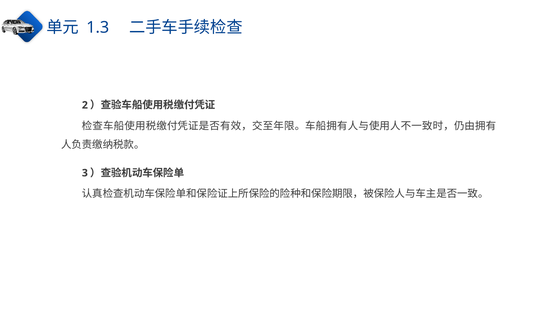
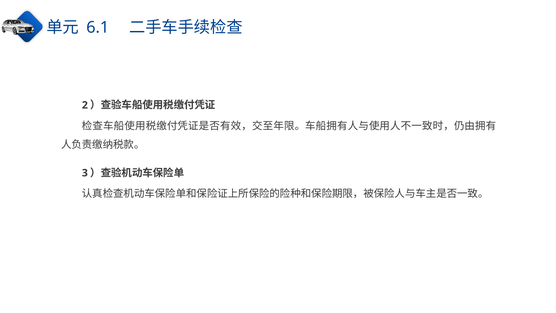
1.3: 1.3 -> 6.1
